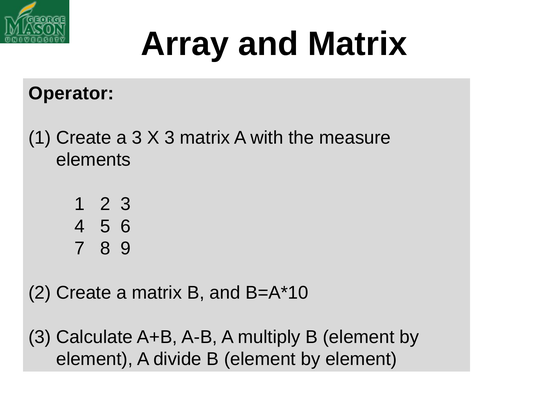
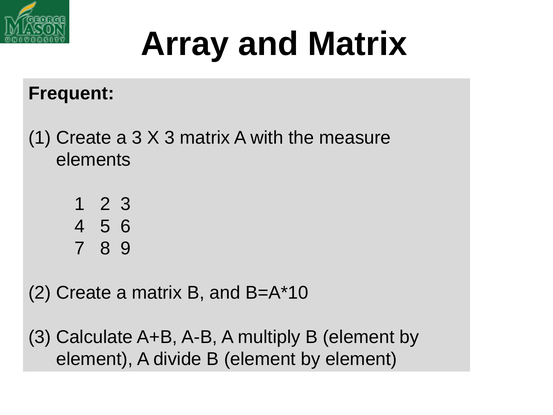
Operator: Operator -> Frequent
